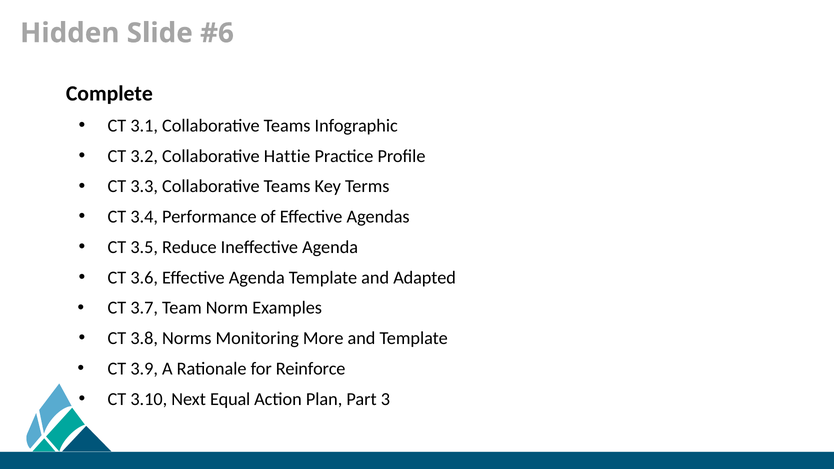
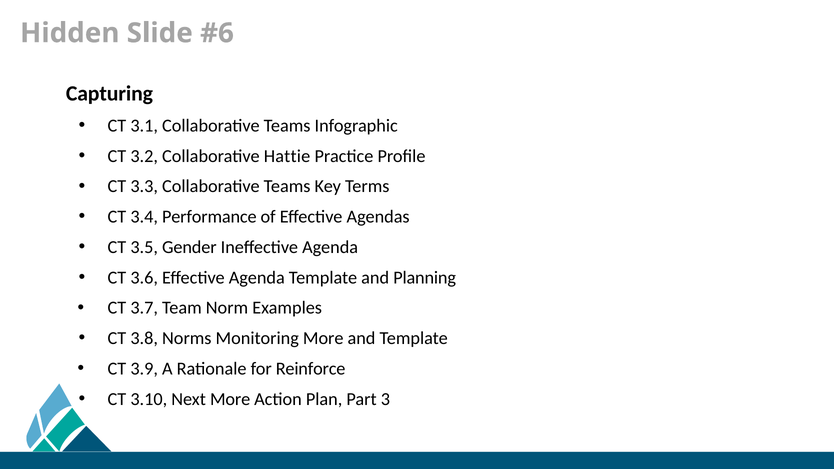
Complete: Complete -> Capturing
Reduce: Reduce -> Gender
Adapted: Adapted -> Planning
Next Equal: Equal -> More
